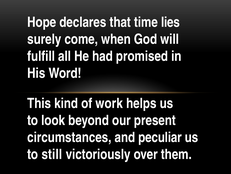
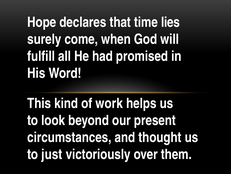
peculiar: peculiar -> thought
still: still -> just
